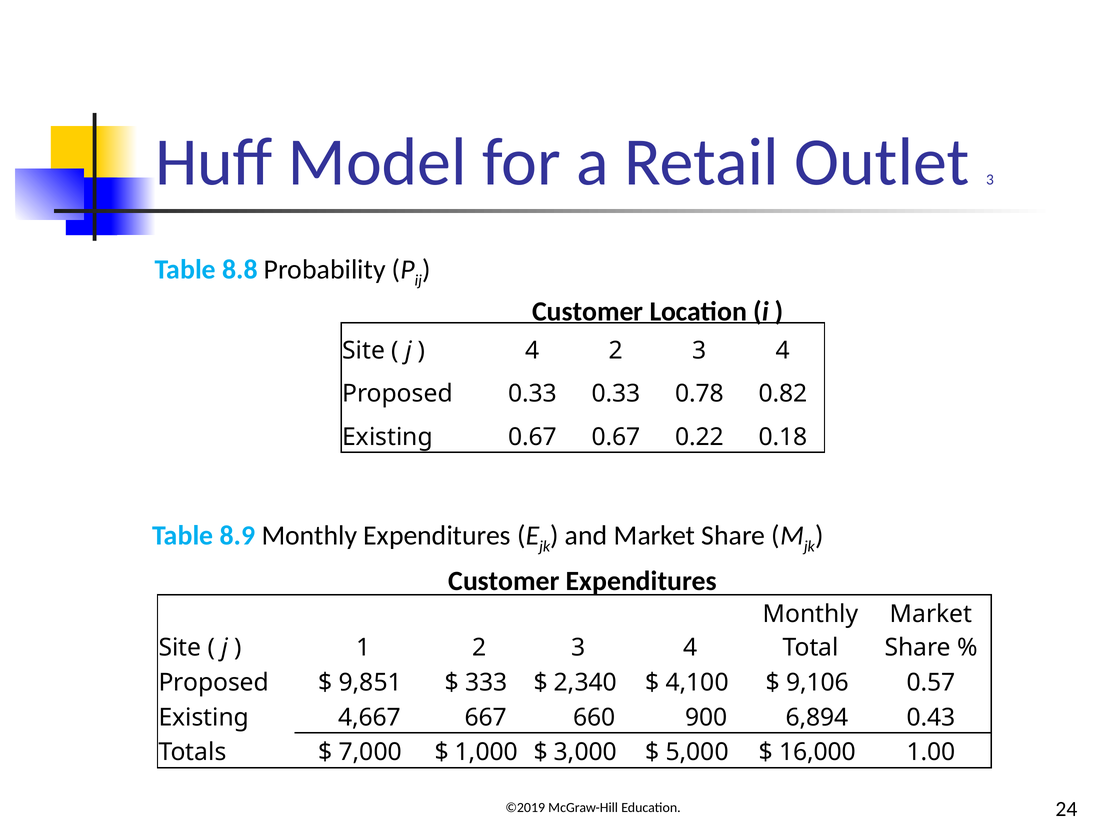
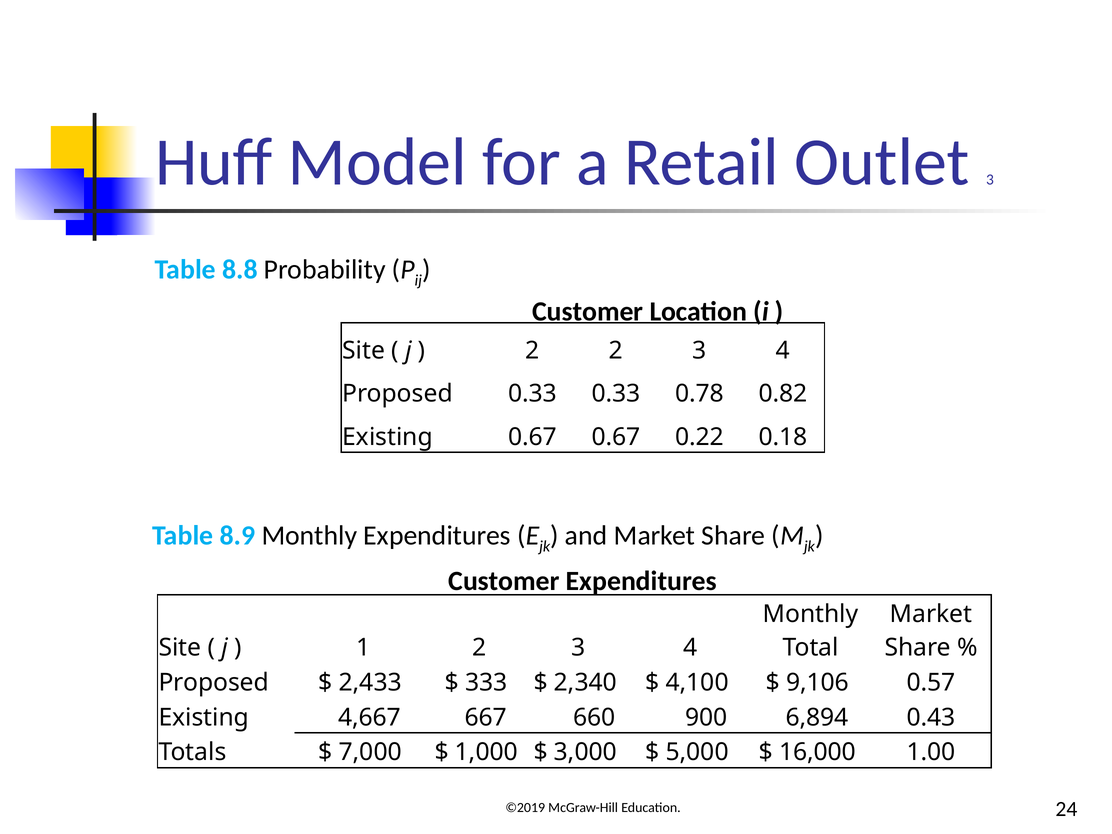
4 at (533, 351): 4 -> 2
9,851: 9,851 -> 2,433
